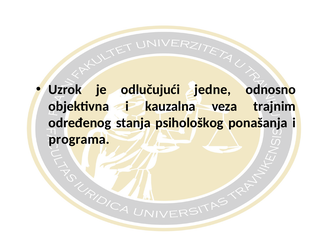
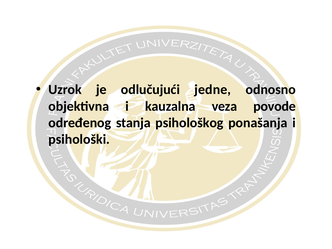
trajnim: trajnim -> povode
programa: programa -> psihološki
